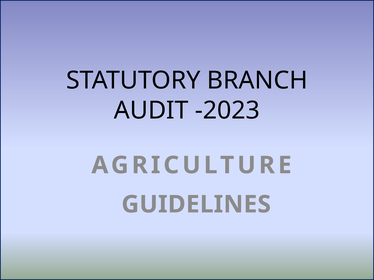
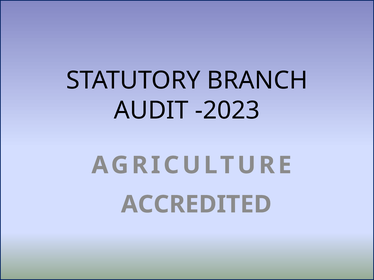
GUIDELINES: GUIDELINES -> ACCREDITED
